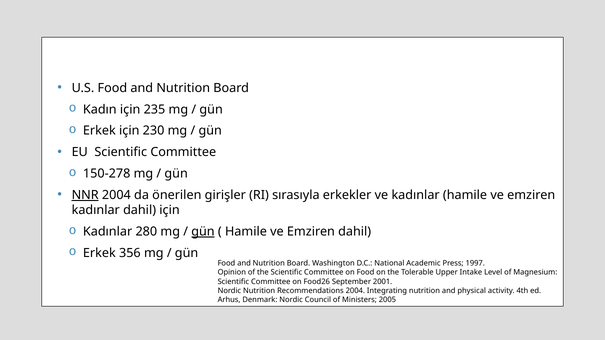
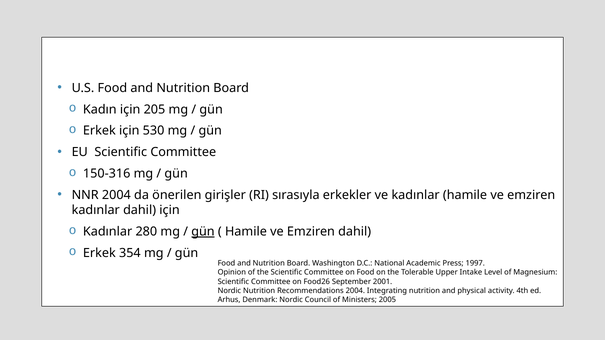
235: 235 -> 205
230: 230 -> 530
150-278: 150-278 -> 150-316
NNR underline: present -> none
356: 356 -> 354
